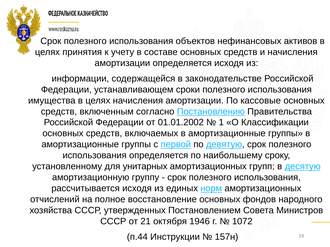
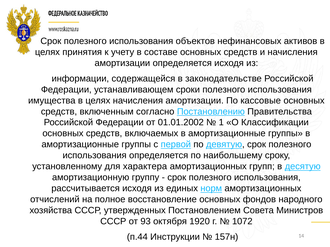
унитарных: унитарных -> характера
21: 21 -> 93
1946: 1946 -> 1920
